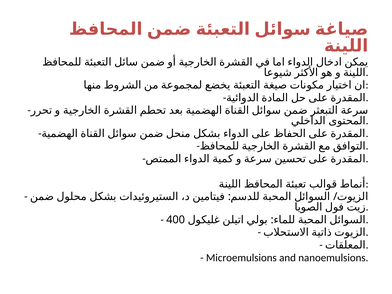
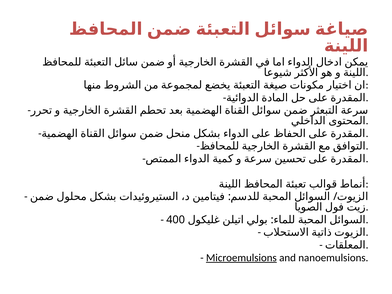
Microemulsions underline: none -> present
